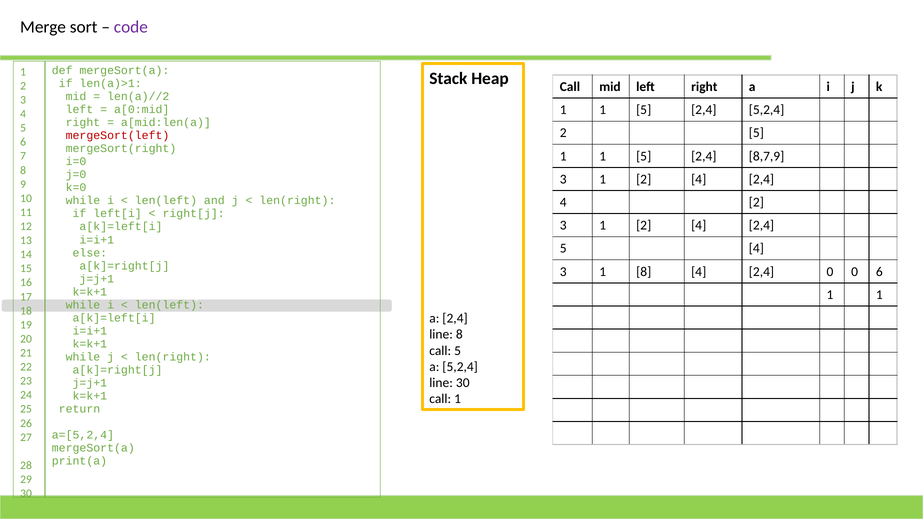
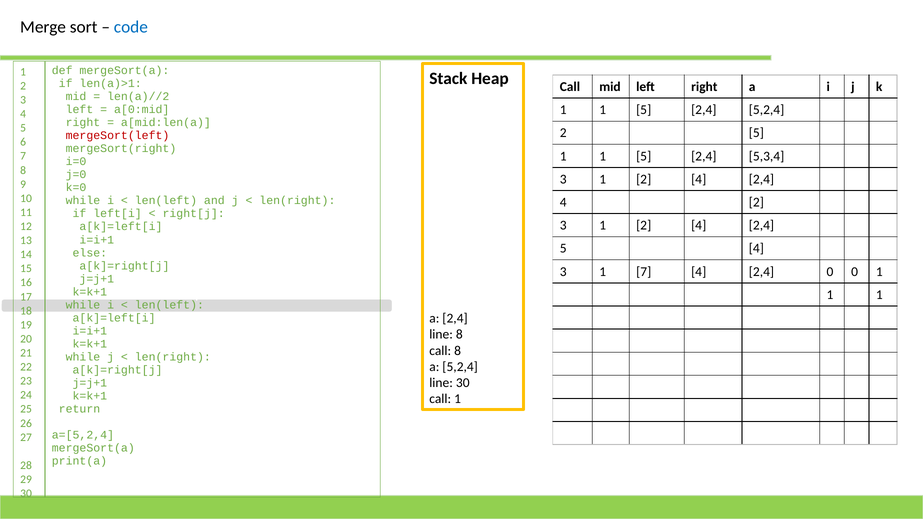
code colour: purple -> blue
8,7,9: 8,7,9 -> 5,3,4
1 8: 8 -> 7
0 6: 6 -> 1
call 5: 5 -> 8
